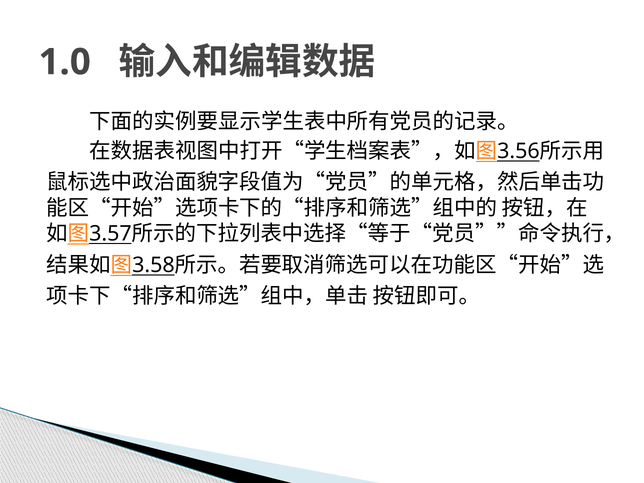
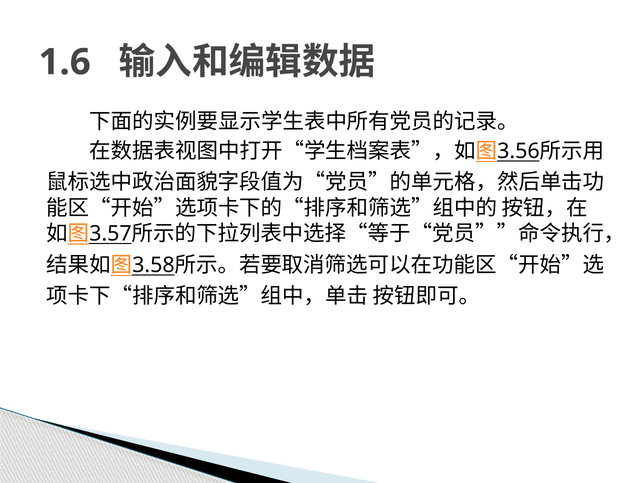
1.0: 1.0 -> 1.6
